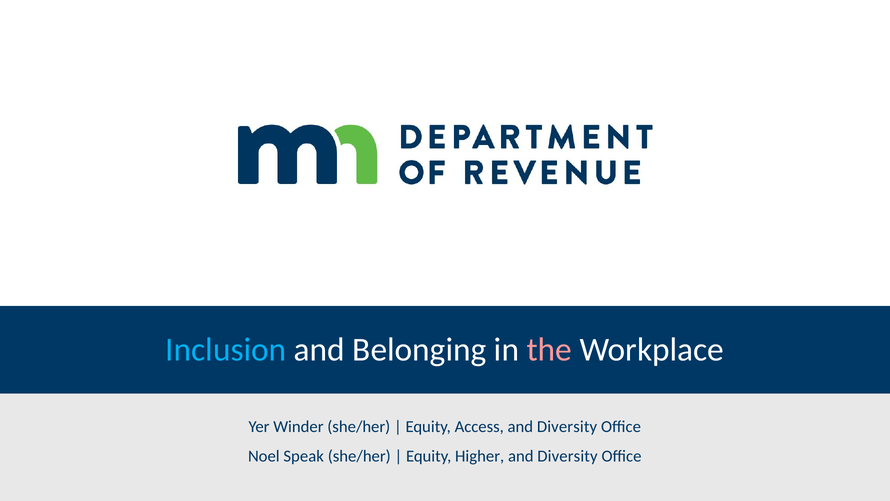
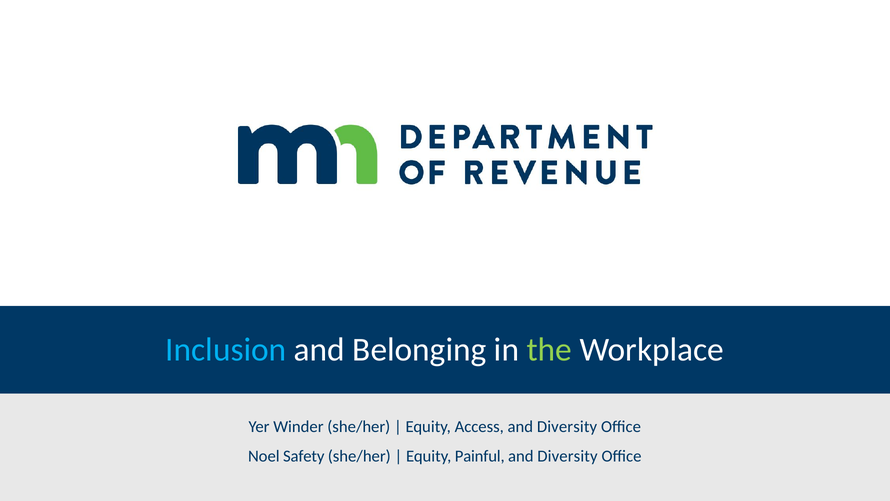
the colour: pink -> light green
Speak: Speak -> Safety
Higher: Higher -> Painful
